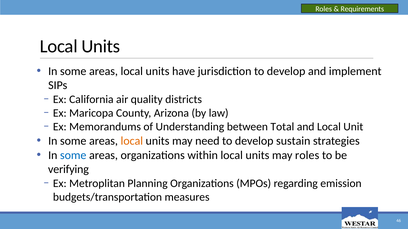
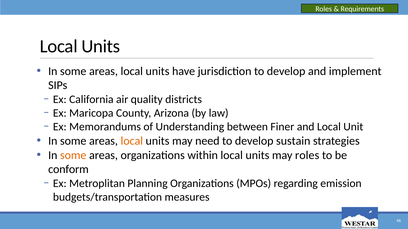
Total: Total -> Finer
some at (73, 155) colour: blue -> orange
verifying: verifying -> conform
